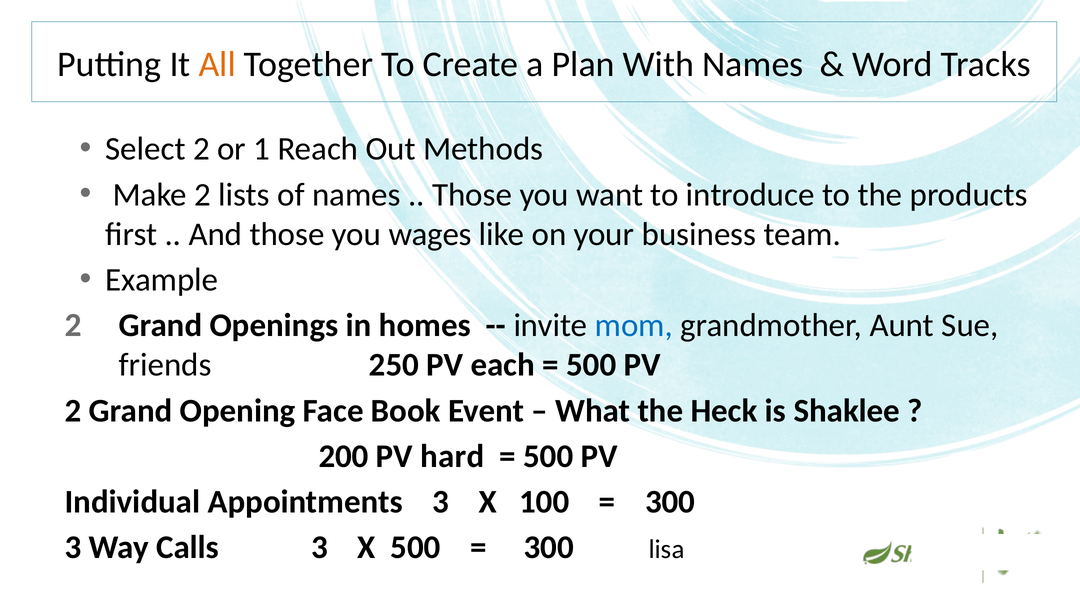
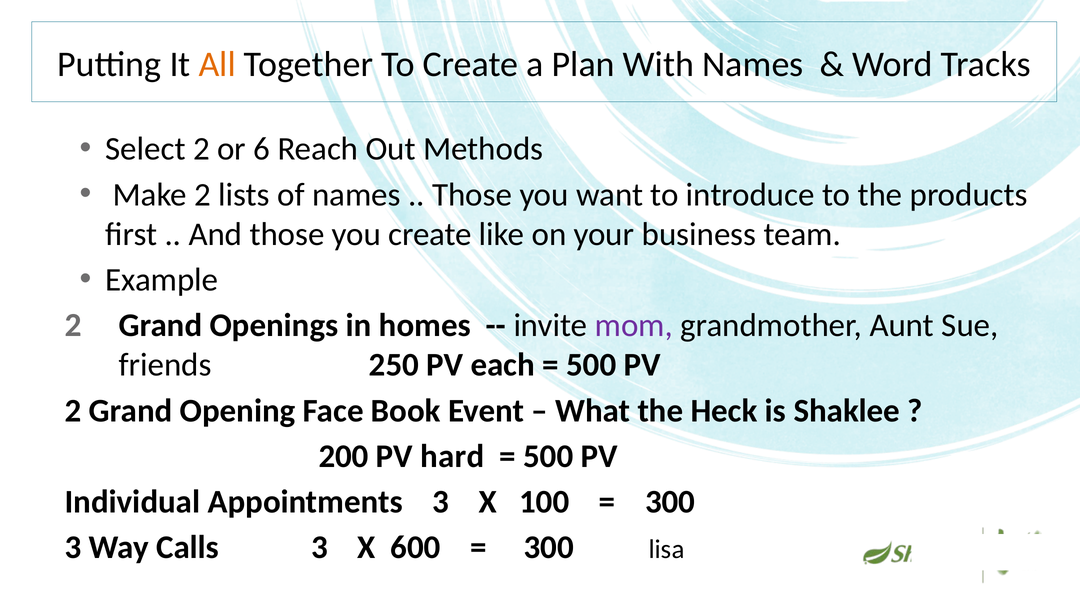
1: 1 -> 6
you wages: wages -> create
mom colour: blue -> purple
X 500: 500 -> 600
